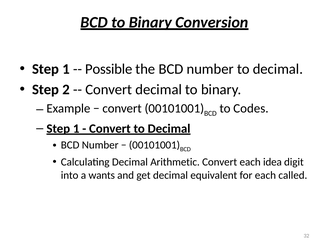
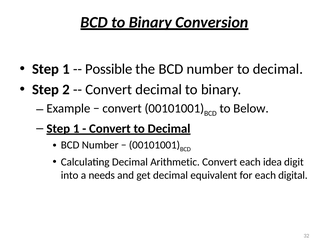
Codes: Codes -> Below
wants: wants -> needs
called: called -> digital
